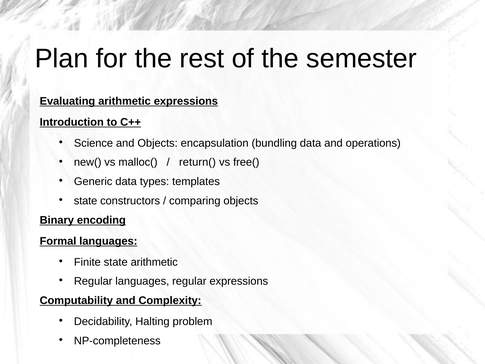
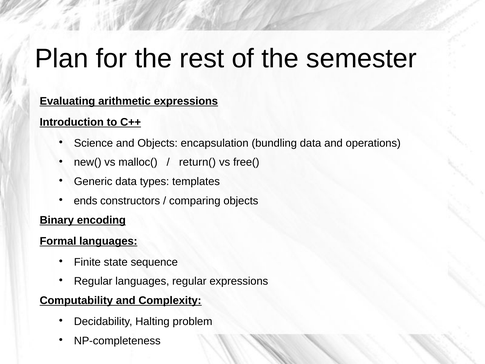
state at (86, 201): state -> ends
state arithmetic: arithmetic -> sequence
